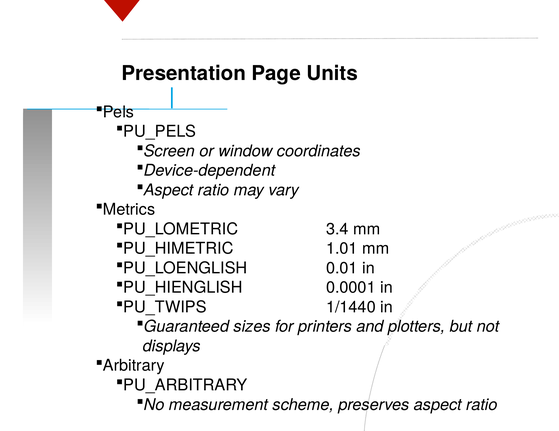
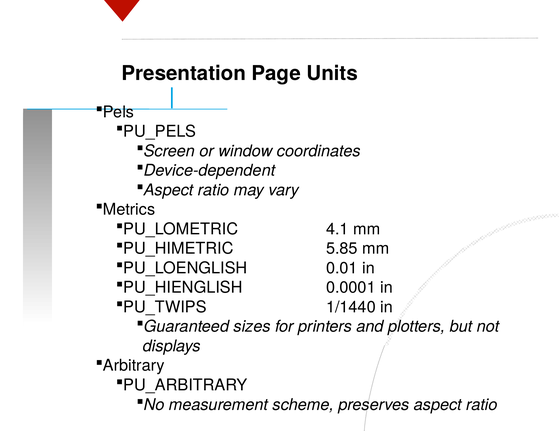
3.4: 3.4 -> 4.1
1.01: 1.01 -> 5.85
